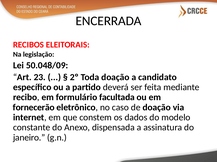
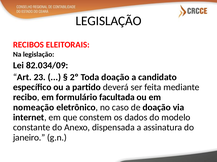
ENCERRADA at (109, 21): ENCERRADA -> LEGISLAÇÃO
50.048/09: 50.048/09 -> 82.034/09
fornecerão: fornecerão -> nomeação
